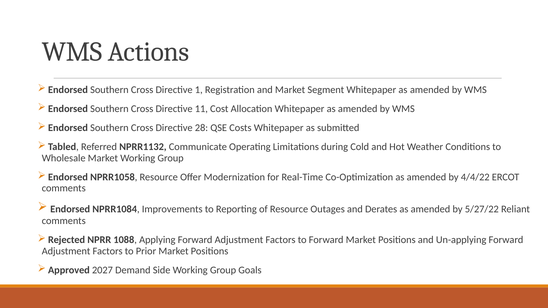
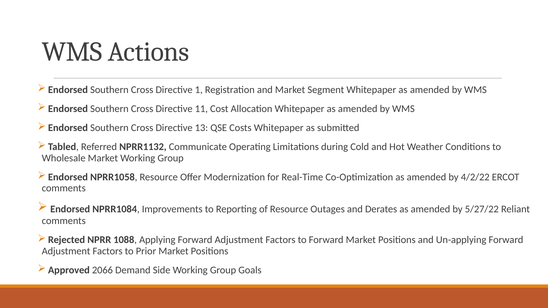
28: 28 -> 13
4/4/22: 4/4/22 -> 4/2/22
2027: 2027 -> 2066
